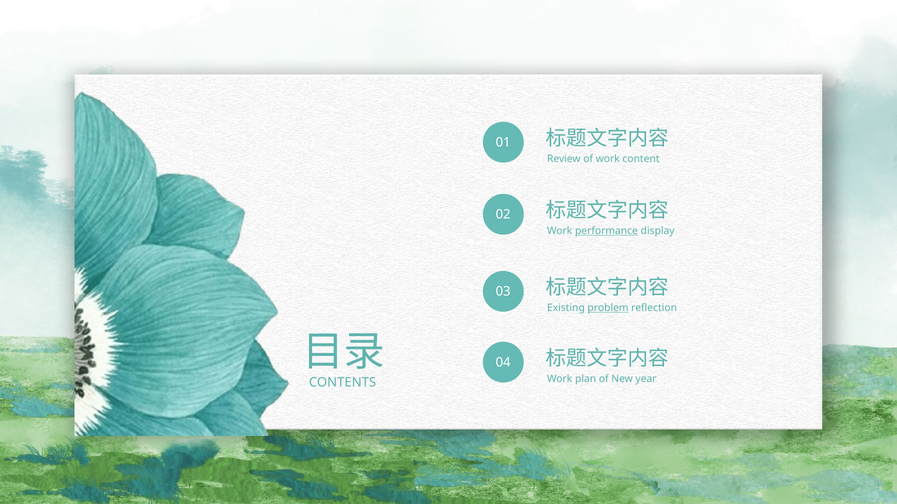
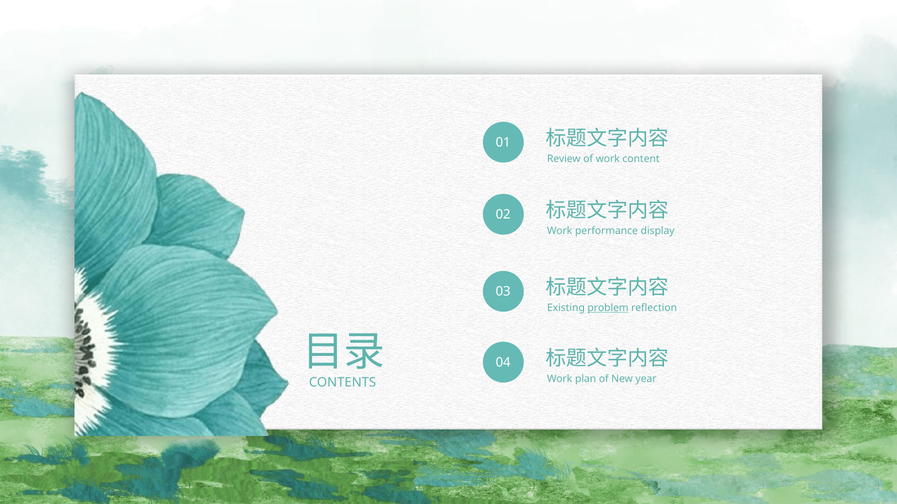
performance underline: present -> none
